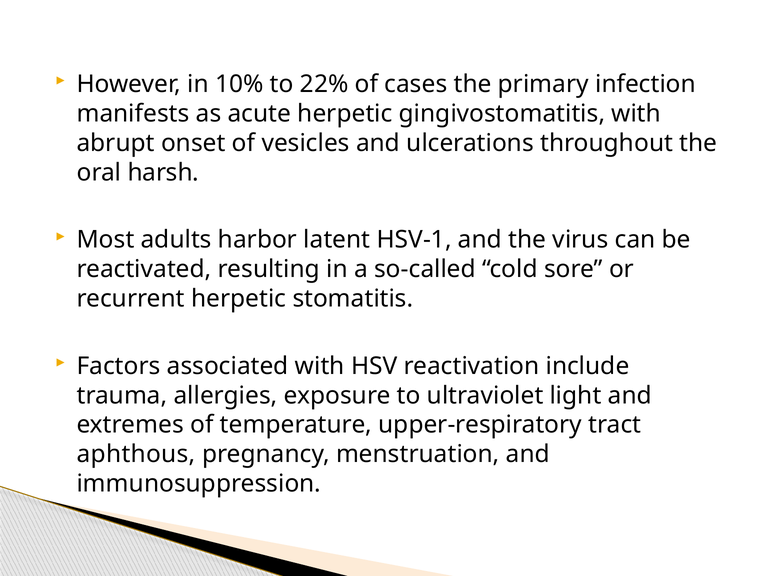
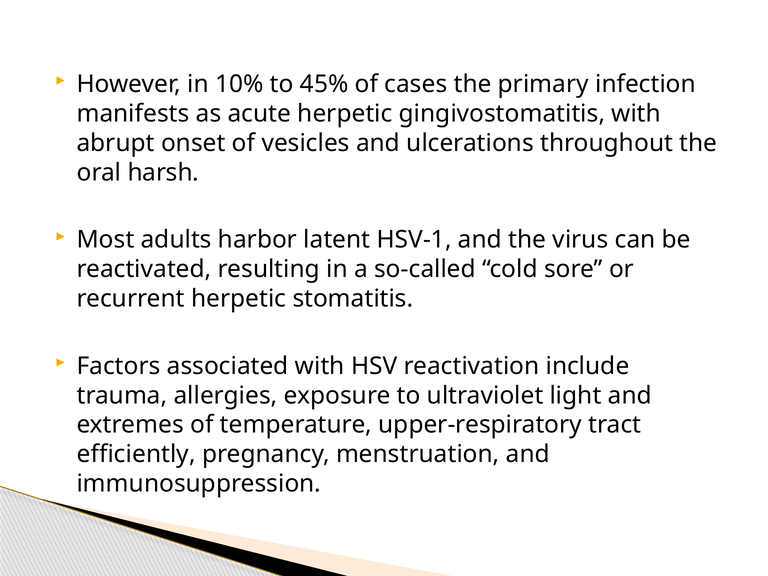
22%: 22% -> 45%
aphthous: aphthous -> efficiently
